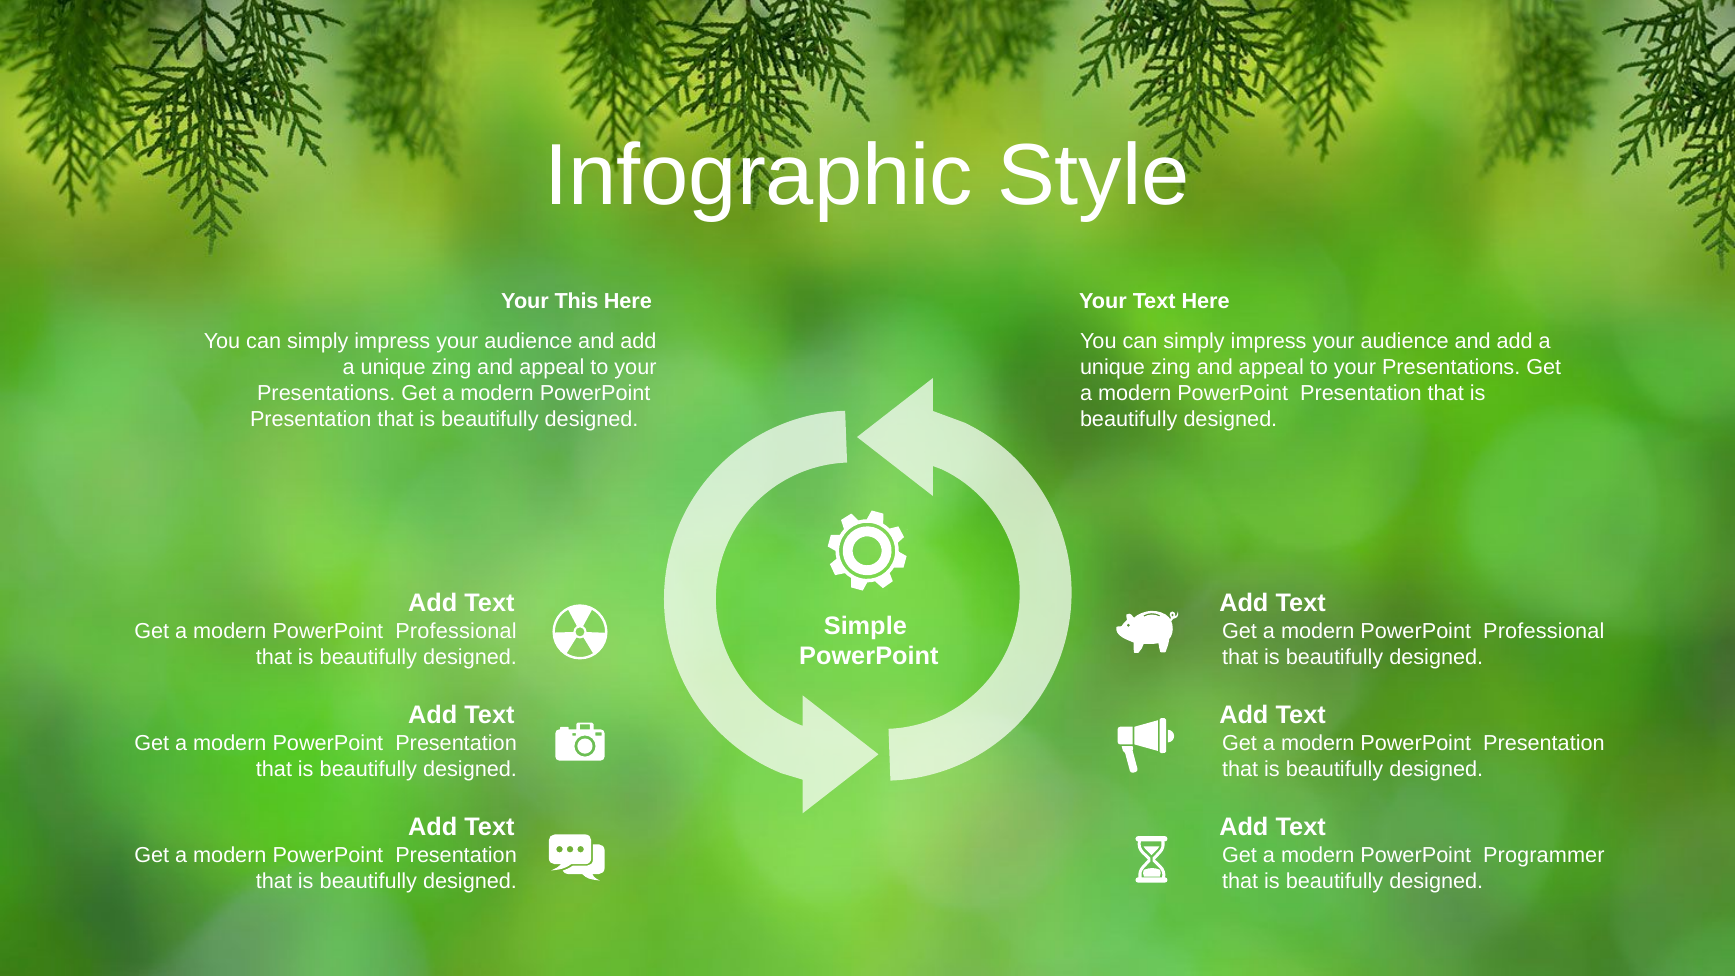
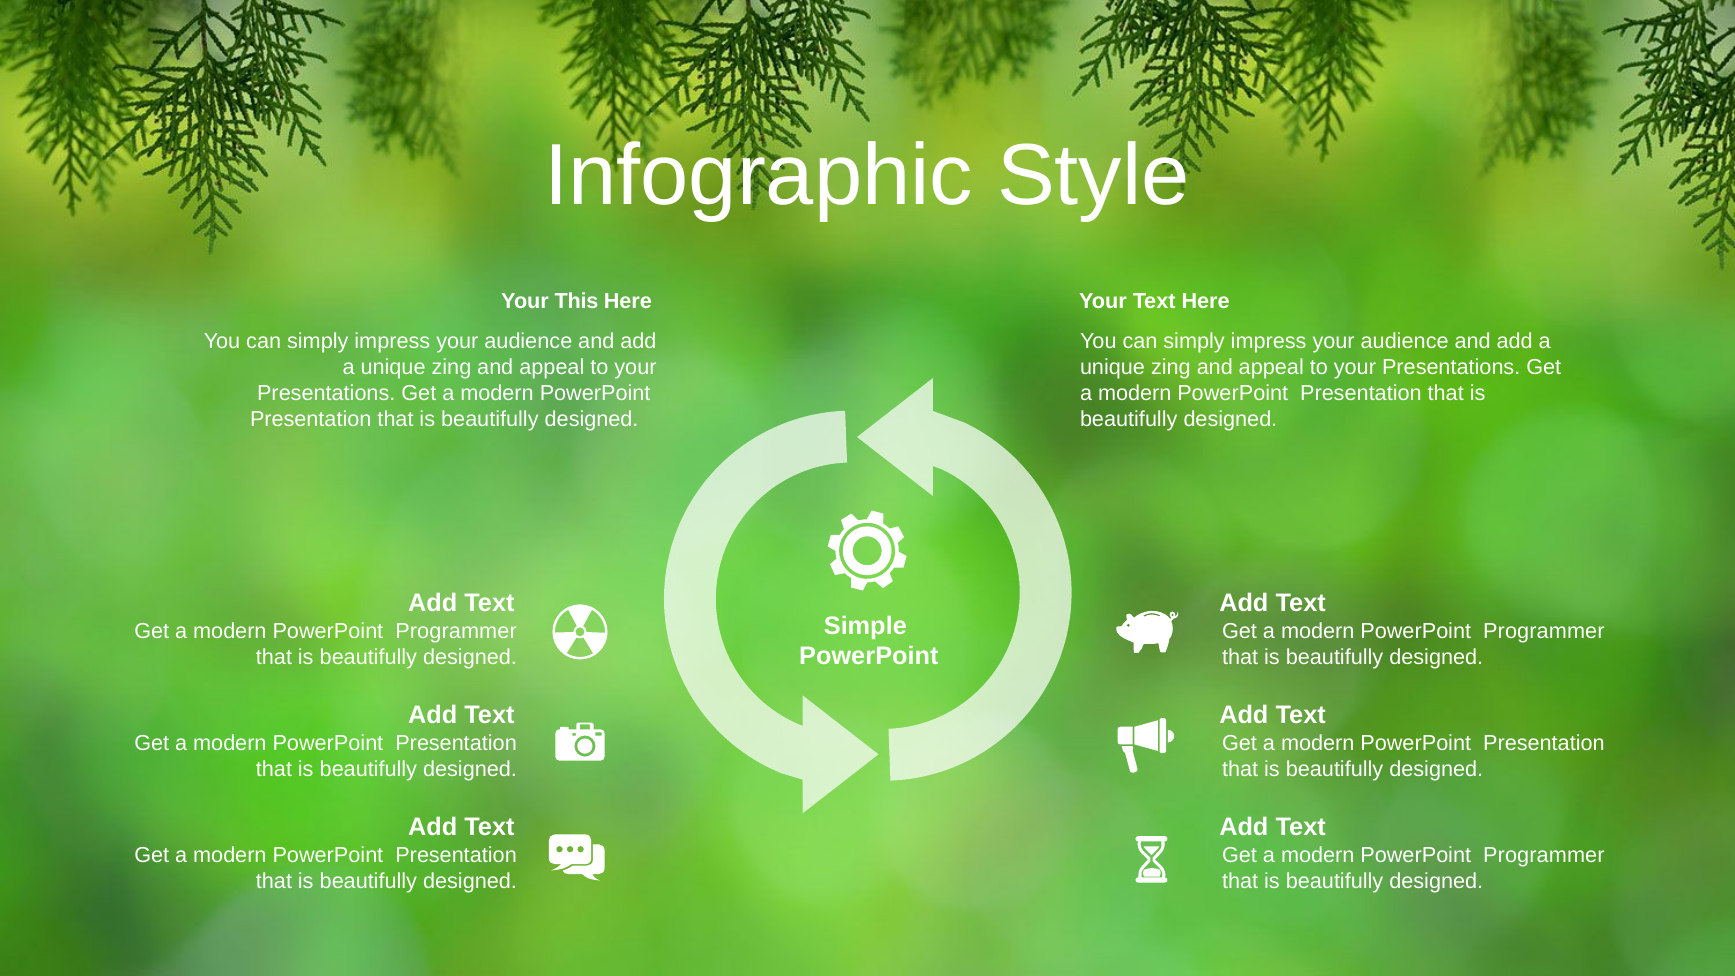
Professional at (456, 632): Professional -> Programmer
Professional at (1544, 632): Professional -> Programmer
